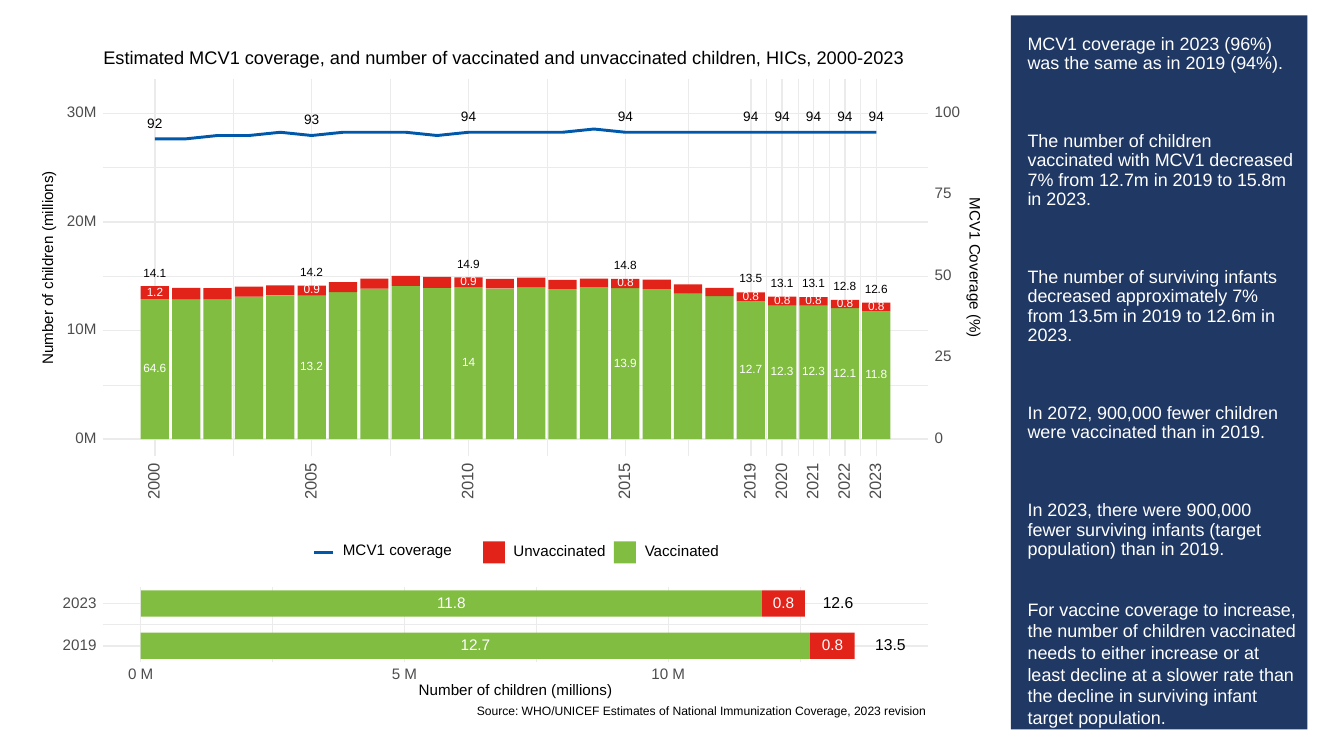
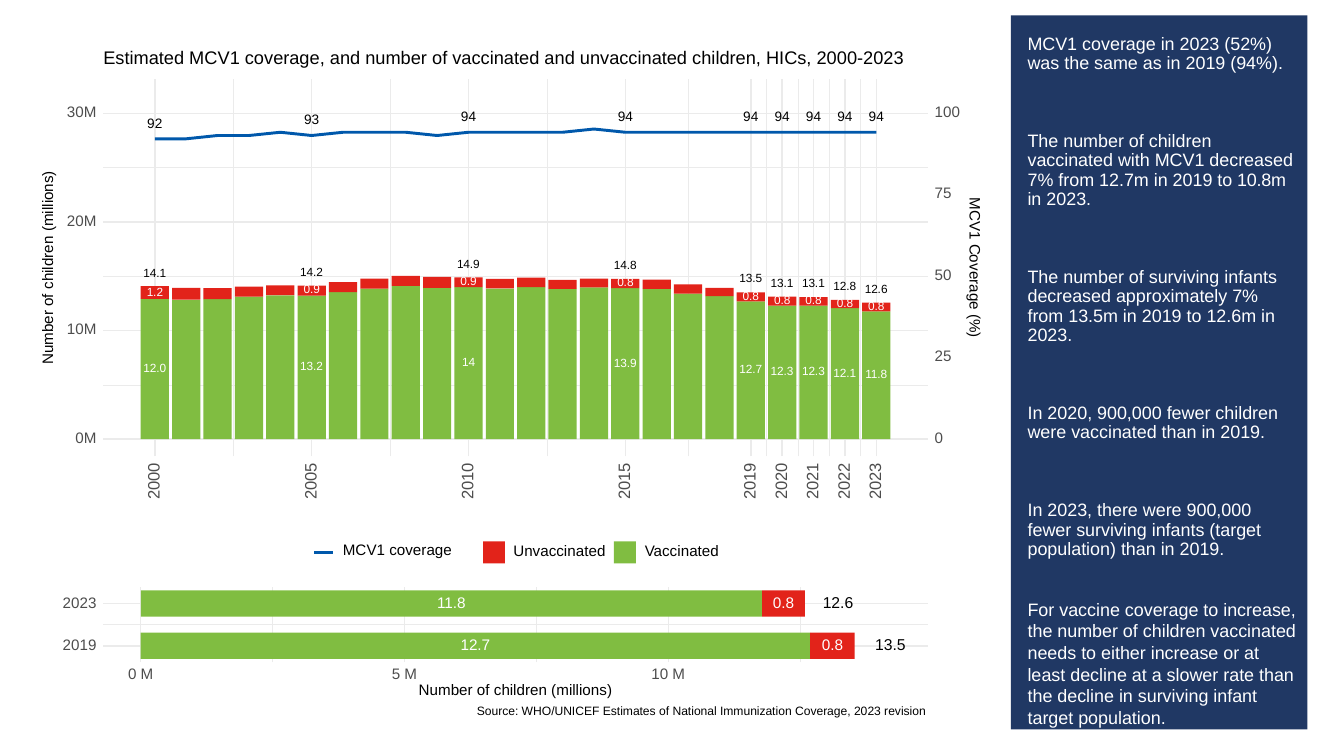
96%: 96% -> 52%
15.8m: 15.8m -> 10.8m
64.6: 64.6 -> 12.0
2072: 2072 -> 2020
